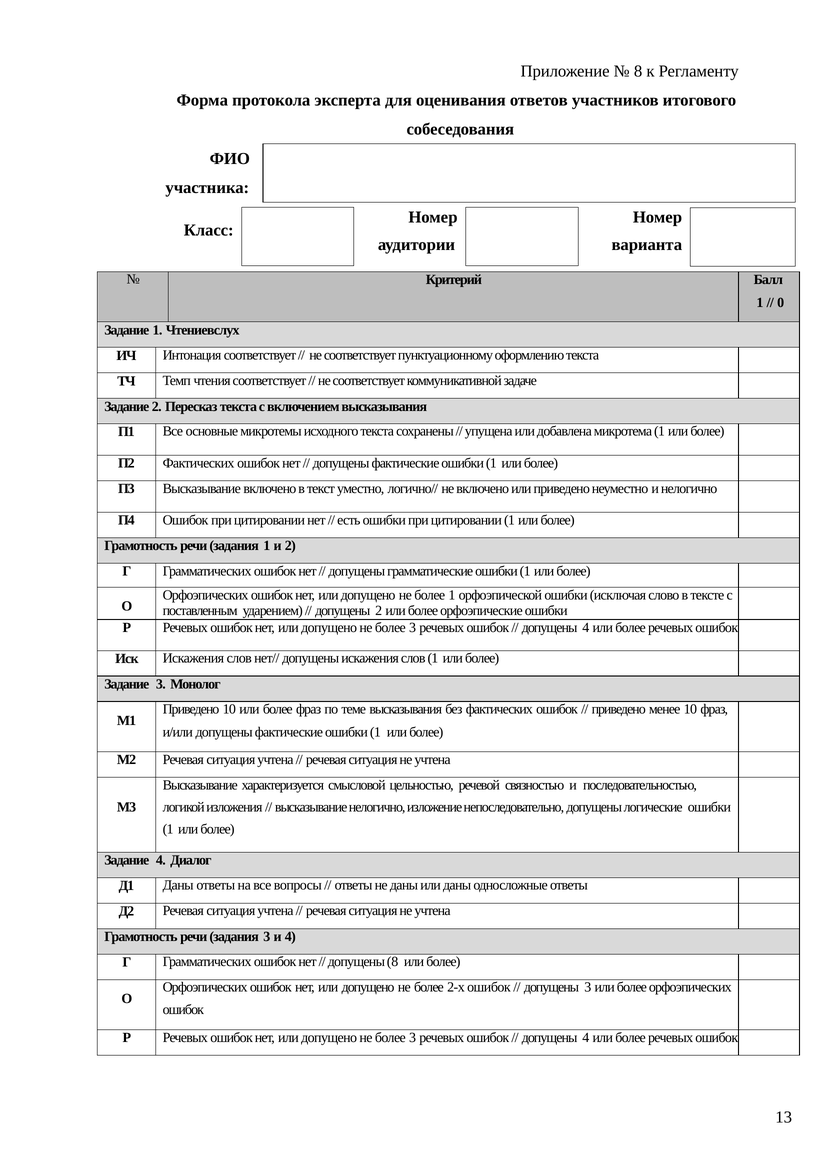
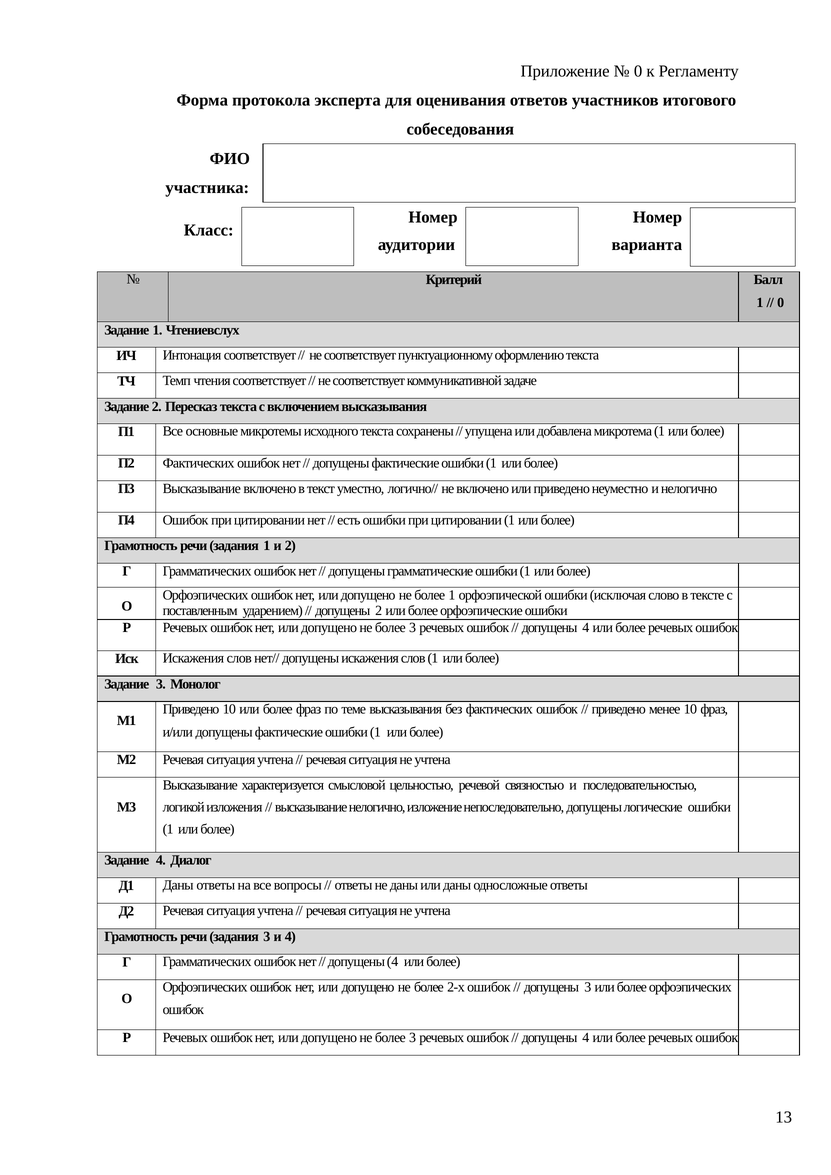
8 at (638, 71): 8 -> 0
8 at (393, 963): 8 -> 4
